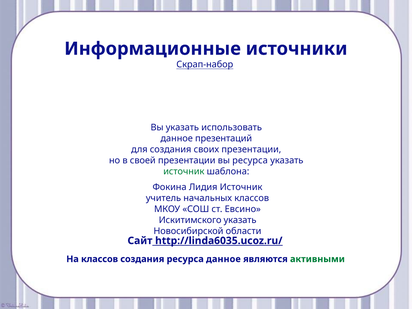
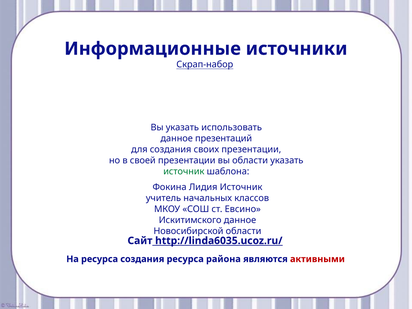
вы ресурса: ресурса -> области
Искитимского указать: указать -> данное
На классов: классов -> ресурса
ресурса данное: данное -> района
активными colour: green -> red
